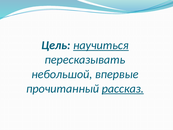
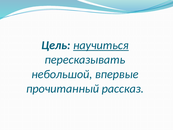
рассказ underline: present -> none
